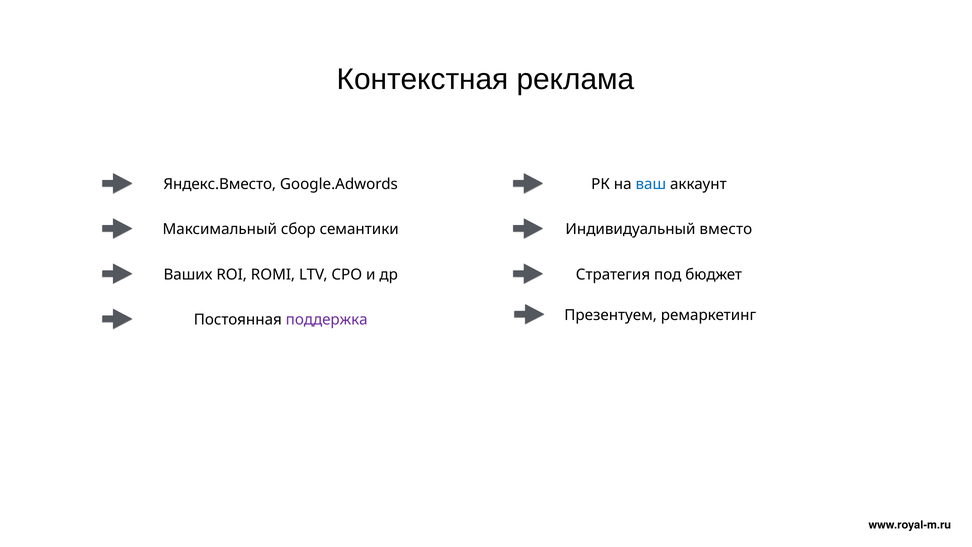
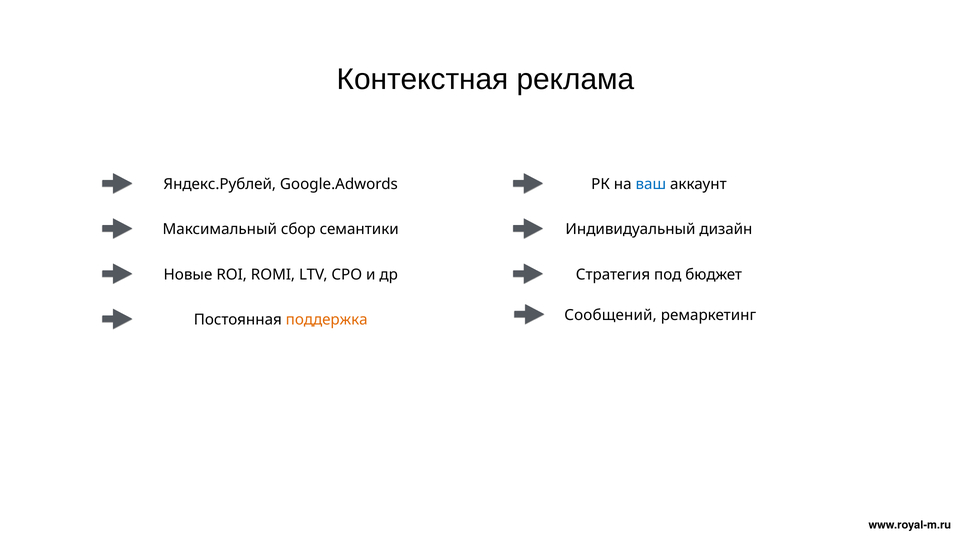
Яндекс.Вместо: Яндекс.Вместо -> Яндекс.Рублей
вместо: вместо -> дизайн
Ваших: Ваших -> Новые
Презентуем: Презентуем -> Сообщений
поддержка colour: purple -> orange
